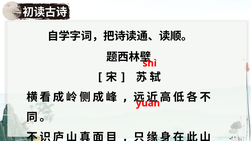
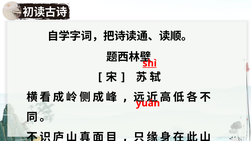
shì underline: none -> present
